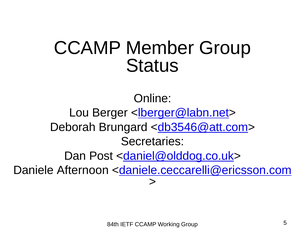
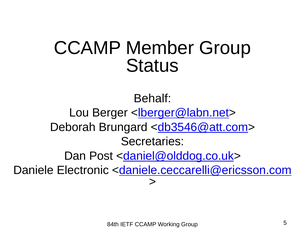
Online: Online -> Behalf
Afternoon: Afternoon -> Electronic
